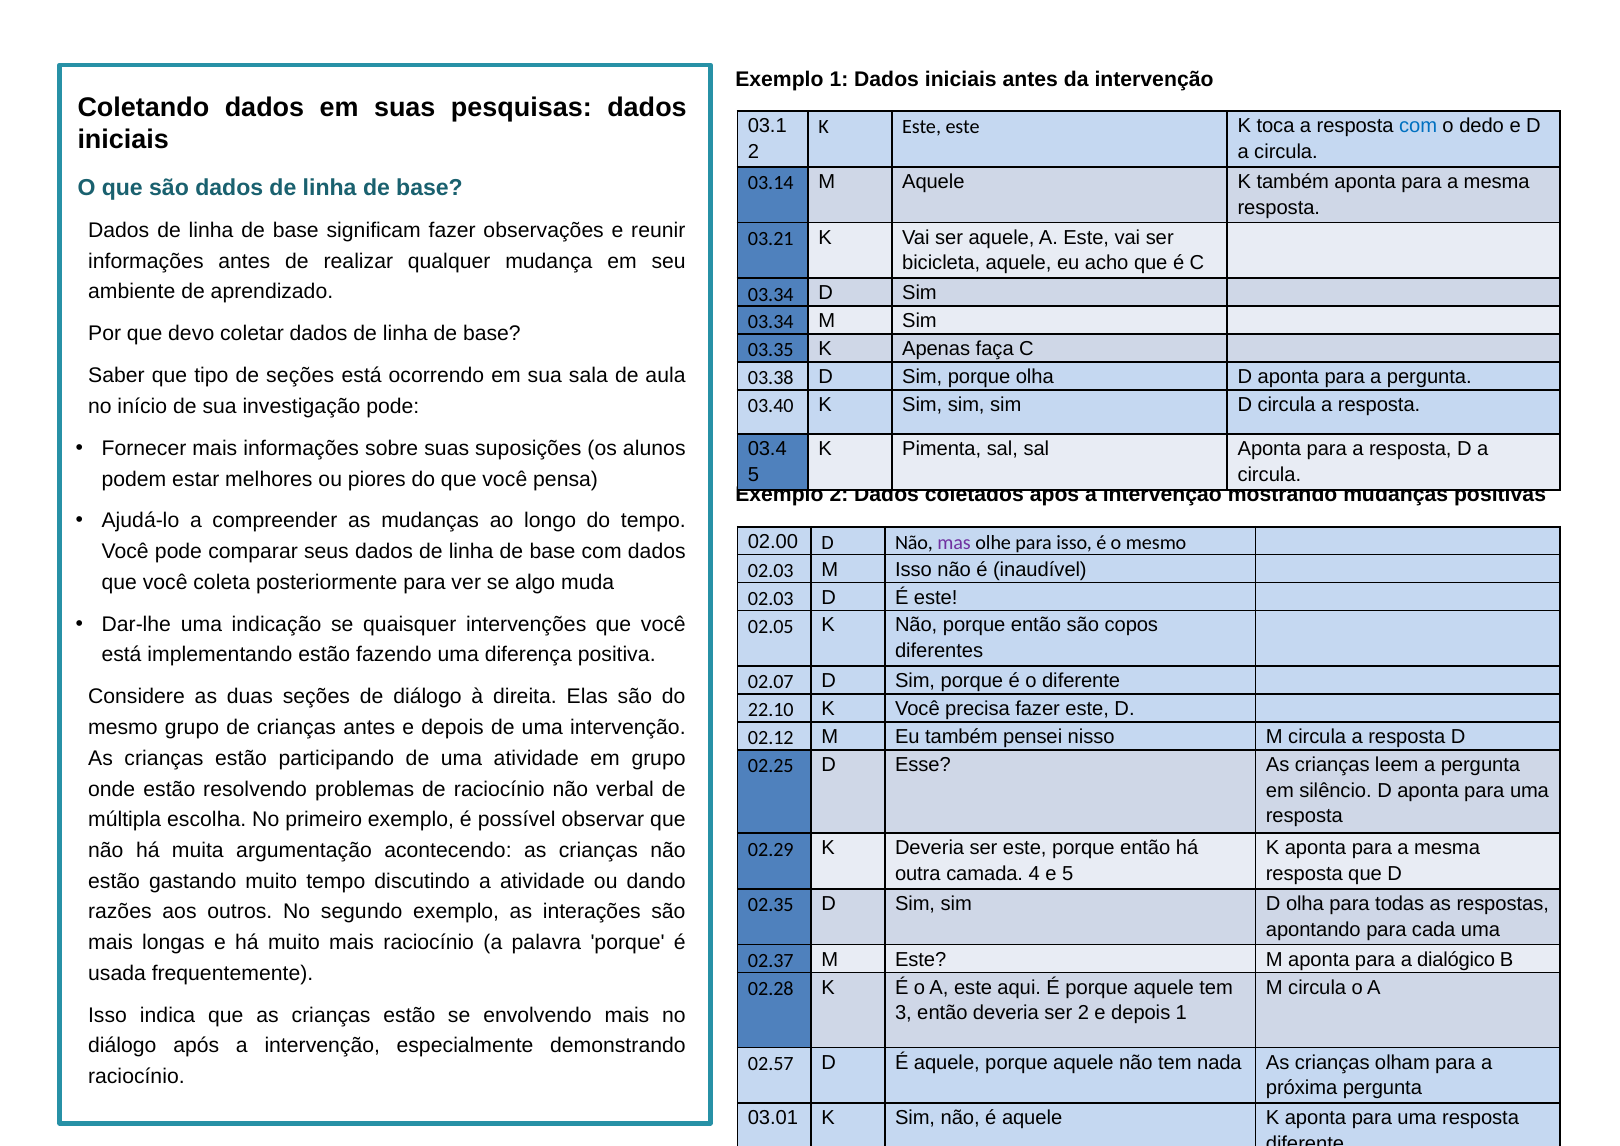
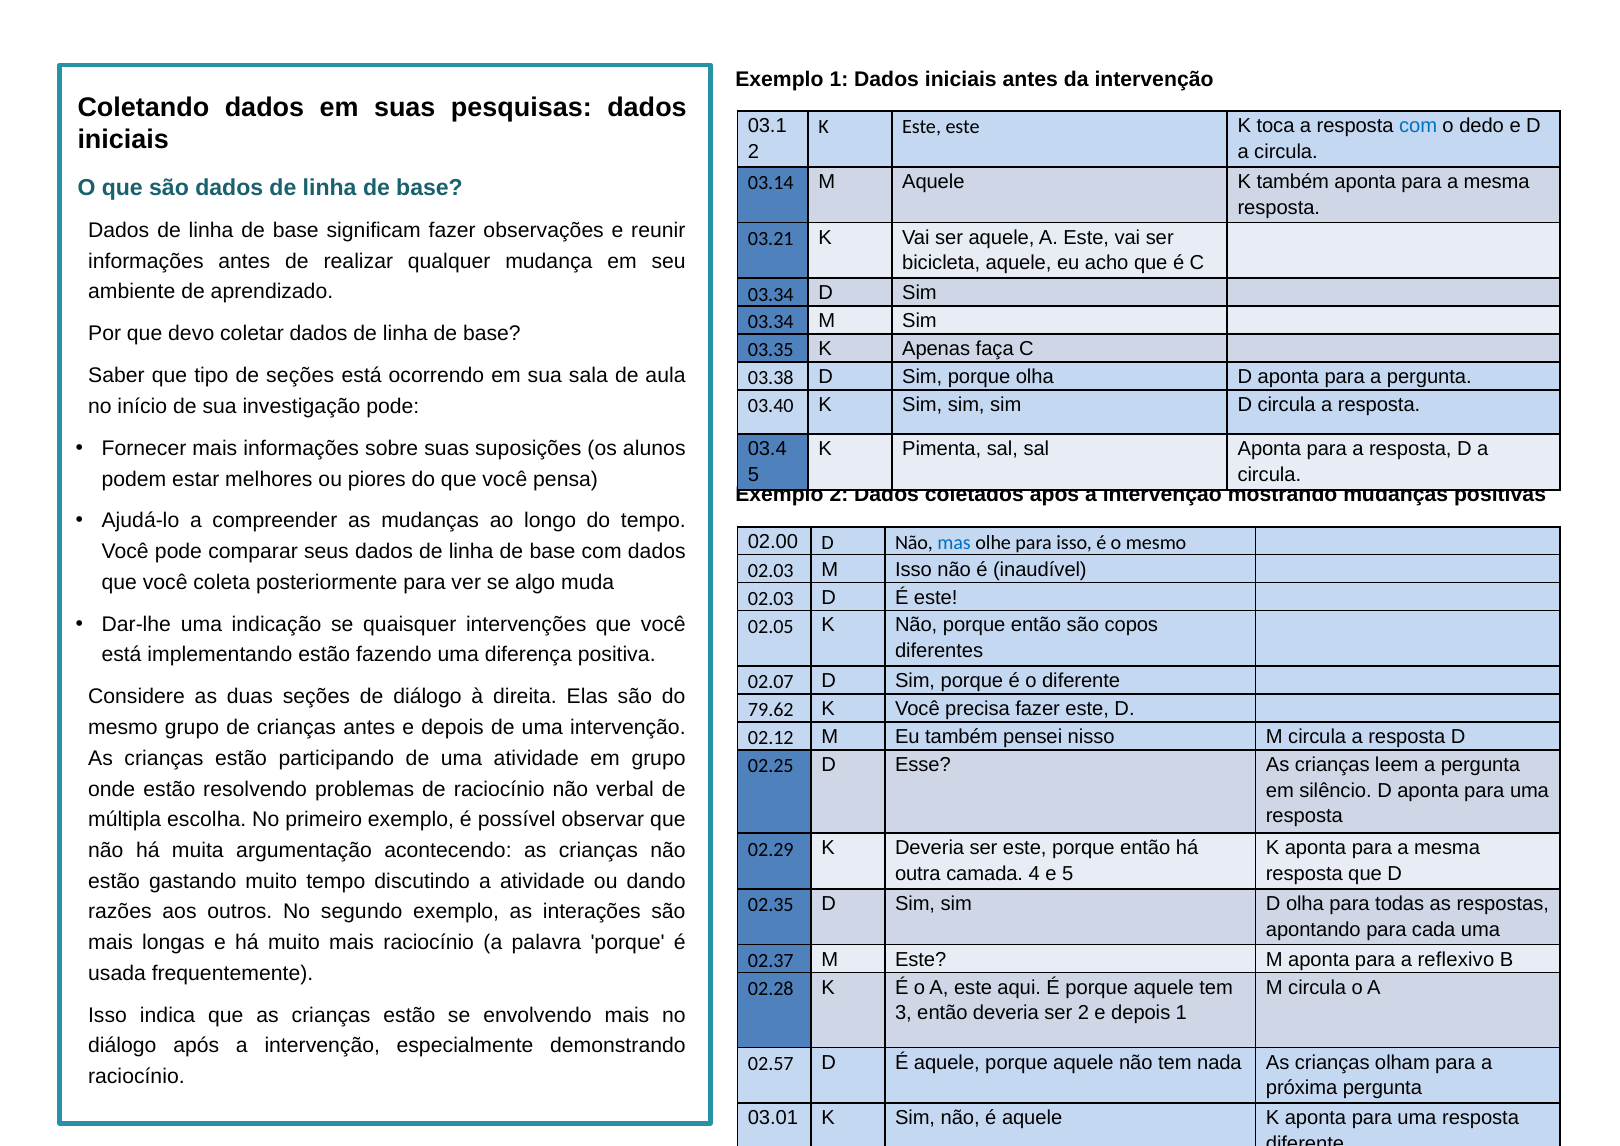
mas colour: purple -> blue
22.10: 22.10 -> 79.62
dialógico: dialógico -> reflexivo
